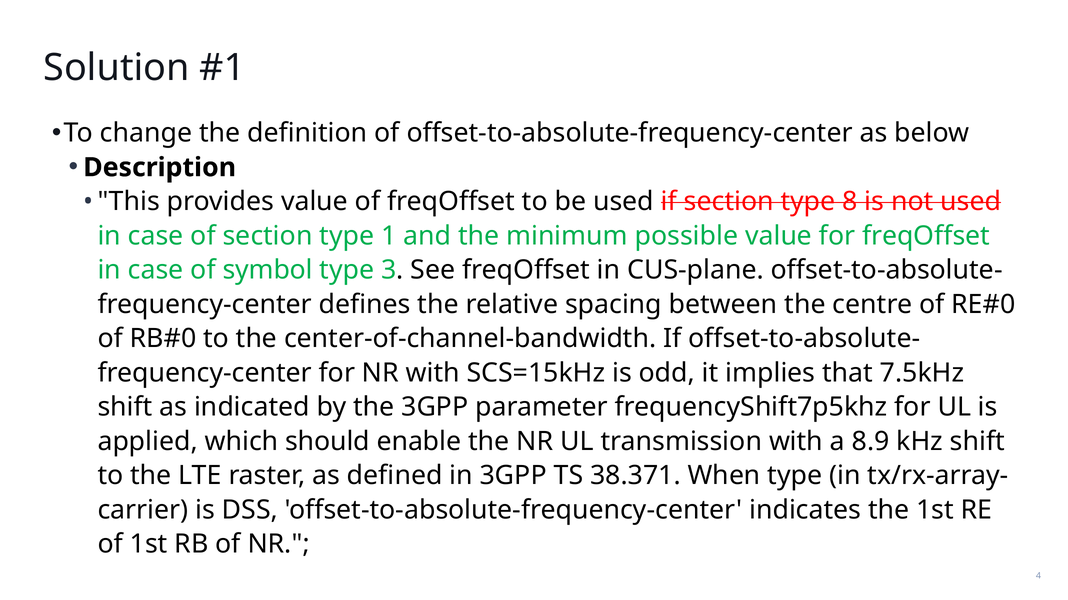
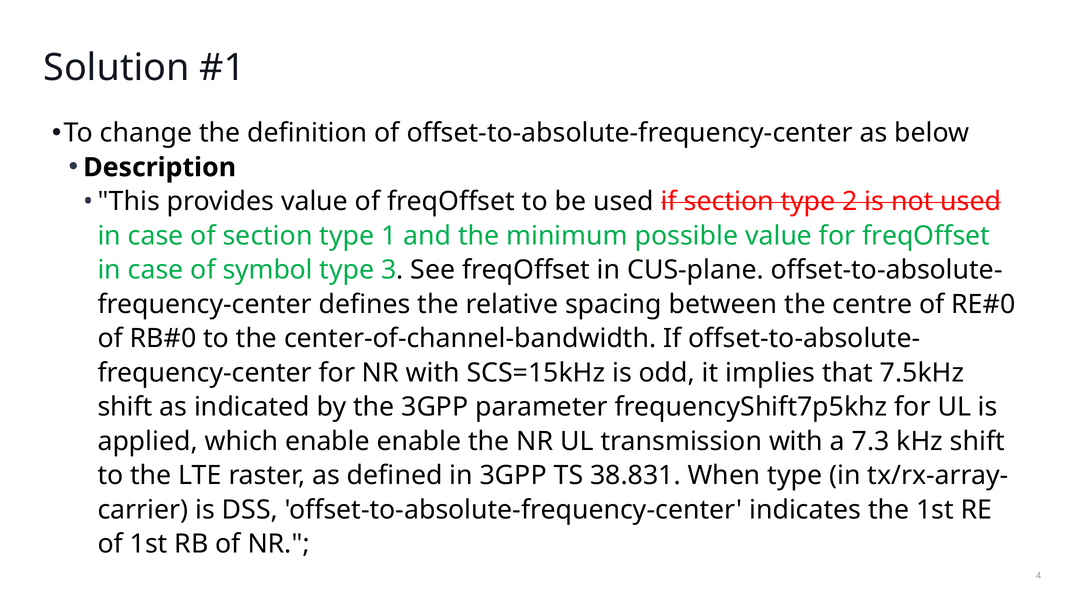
8: 8 -> 2
which should: should -> enable
8.9: 8.9 -> 7.3
38.371: 38.371 -> 38.831
